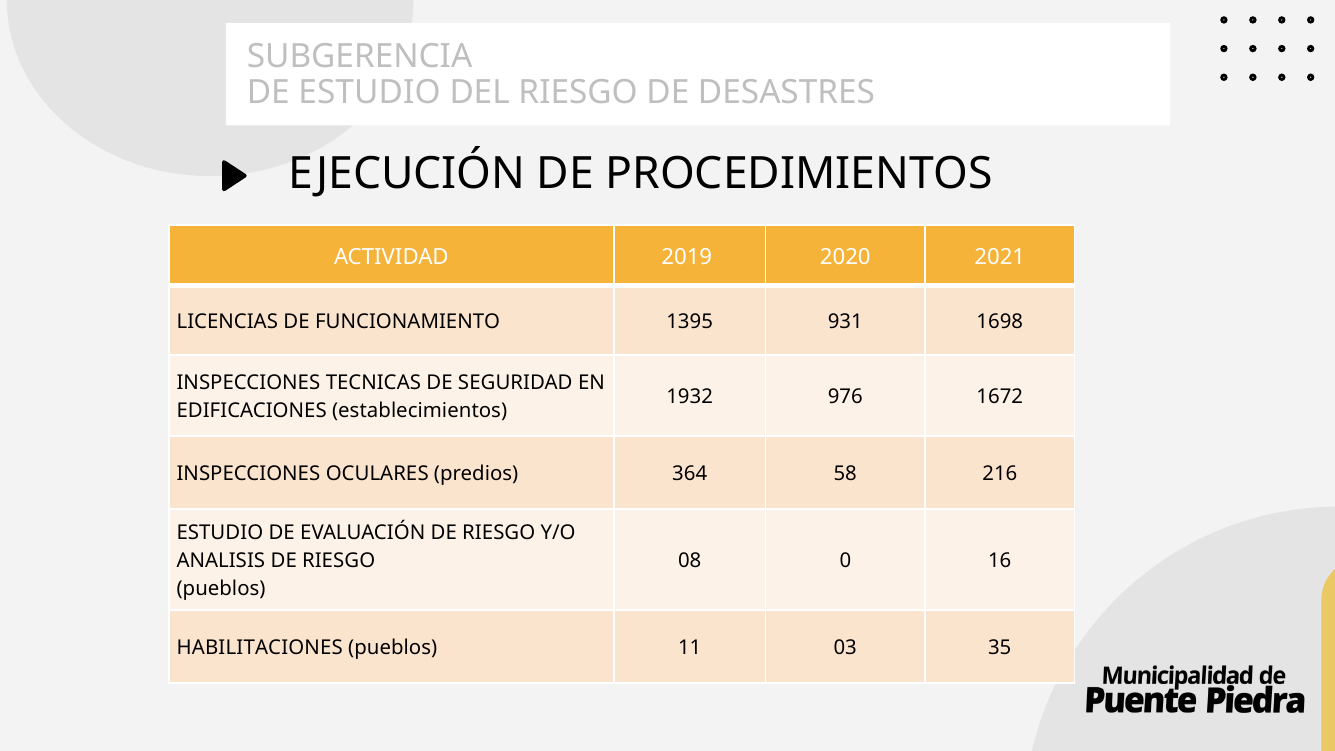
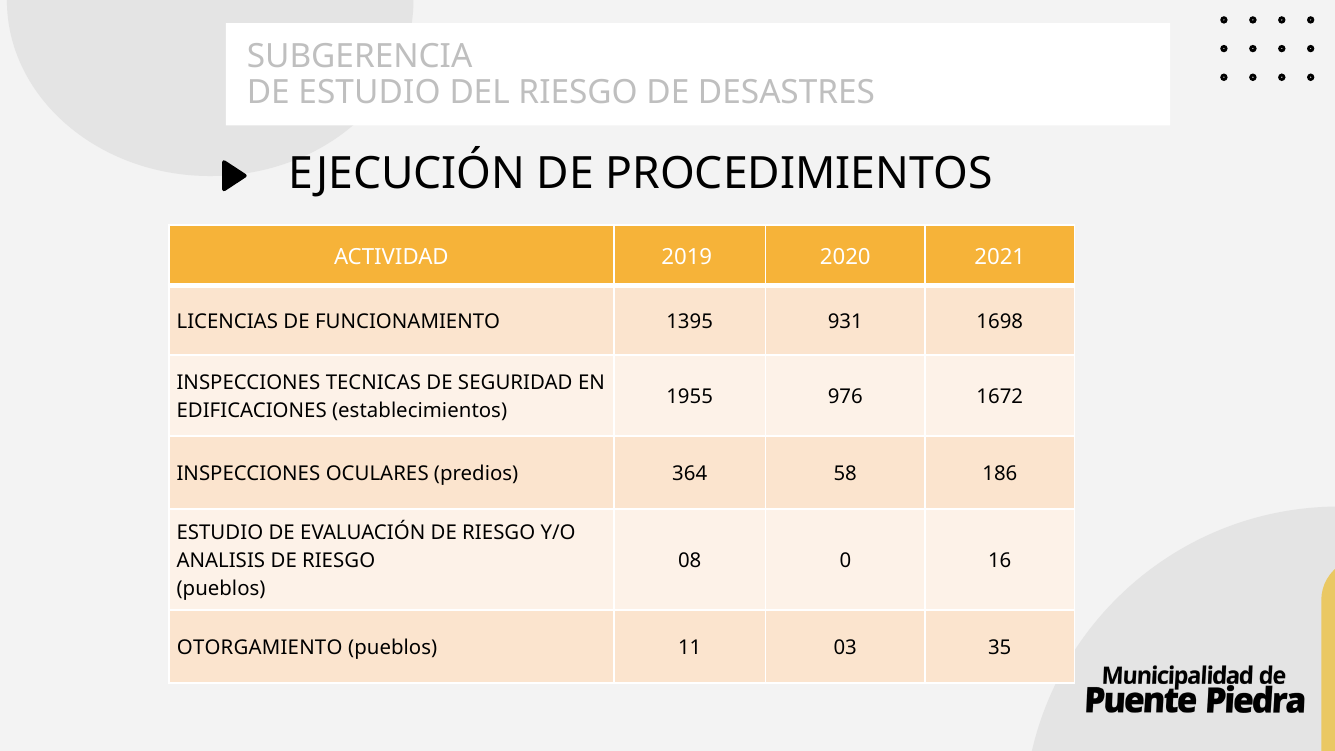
1932: 1932 -> 1955
216: 216 -> 186
HABILITACIONES: HABILITACIONES -> OTORGAMIENTO
